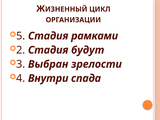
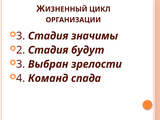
5 at (21, 36): 5 -> 3
рамками: рамками -> значимы
Внутри: Внутри -> Команд
